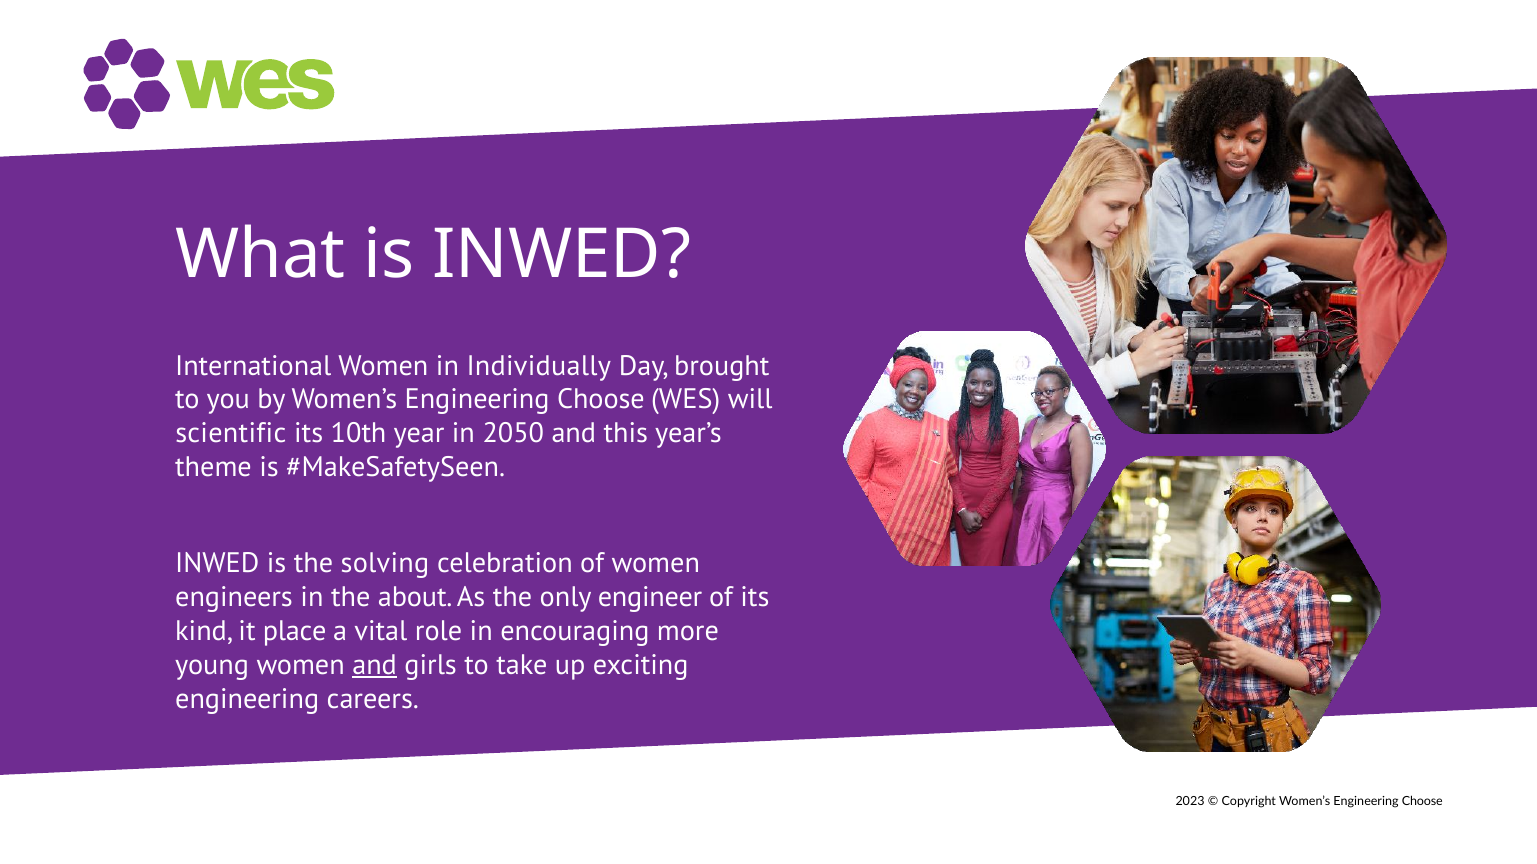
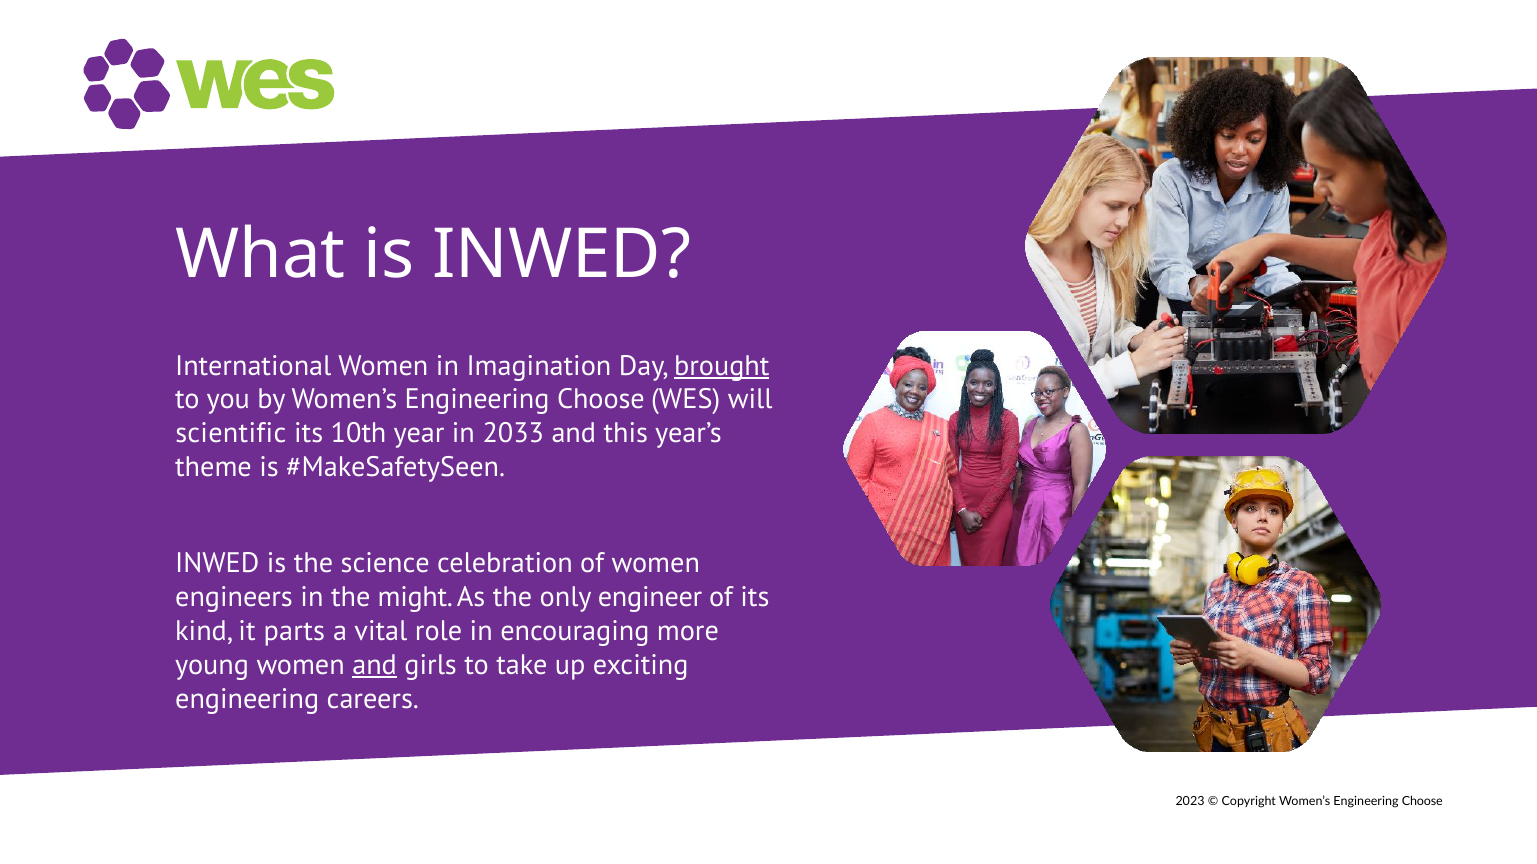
Individually: Individually -> Imagination
brought underline: none -> present
2050: 2050 -> 2033
solving: solving -> science
about: about -> might
place: place -> parts
